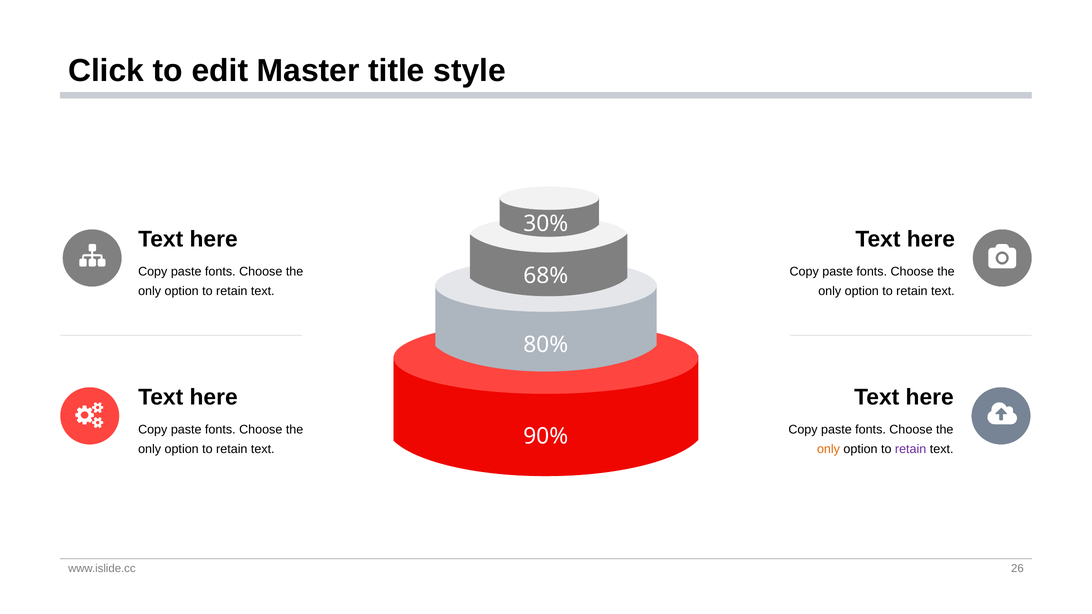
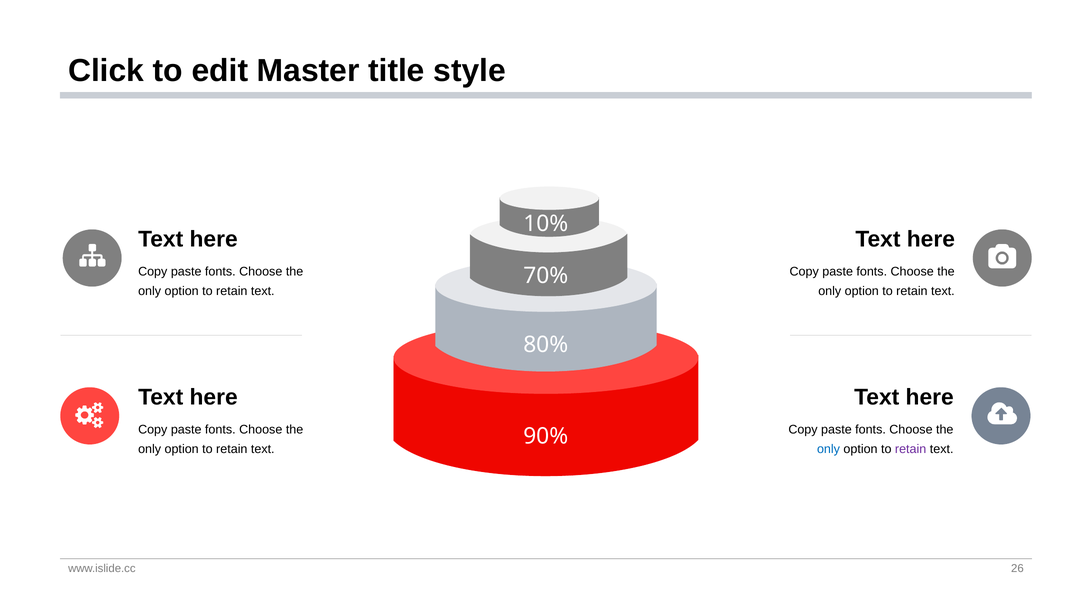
30%: 30% -> 10%
68%: 68% -> 70%
only at (829, 449) colour: orange -> blue
